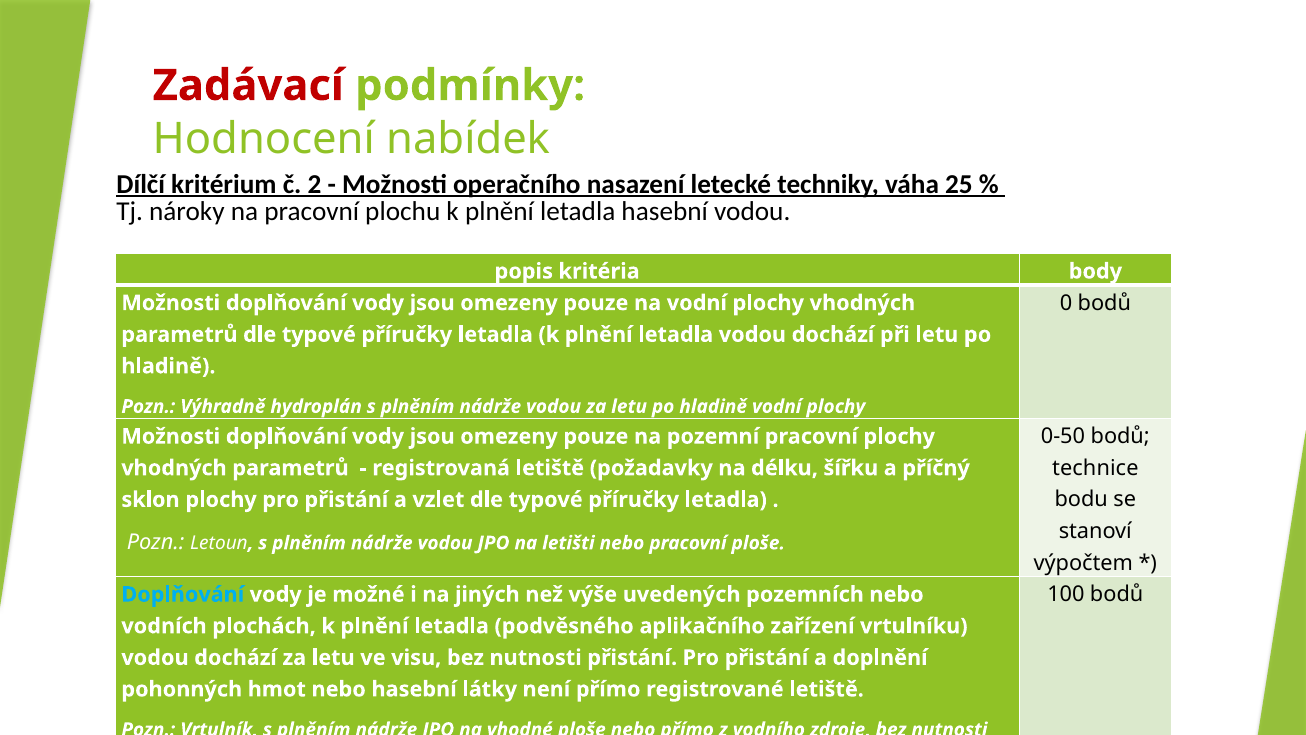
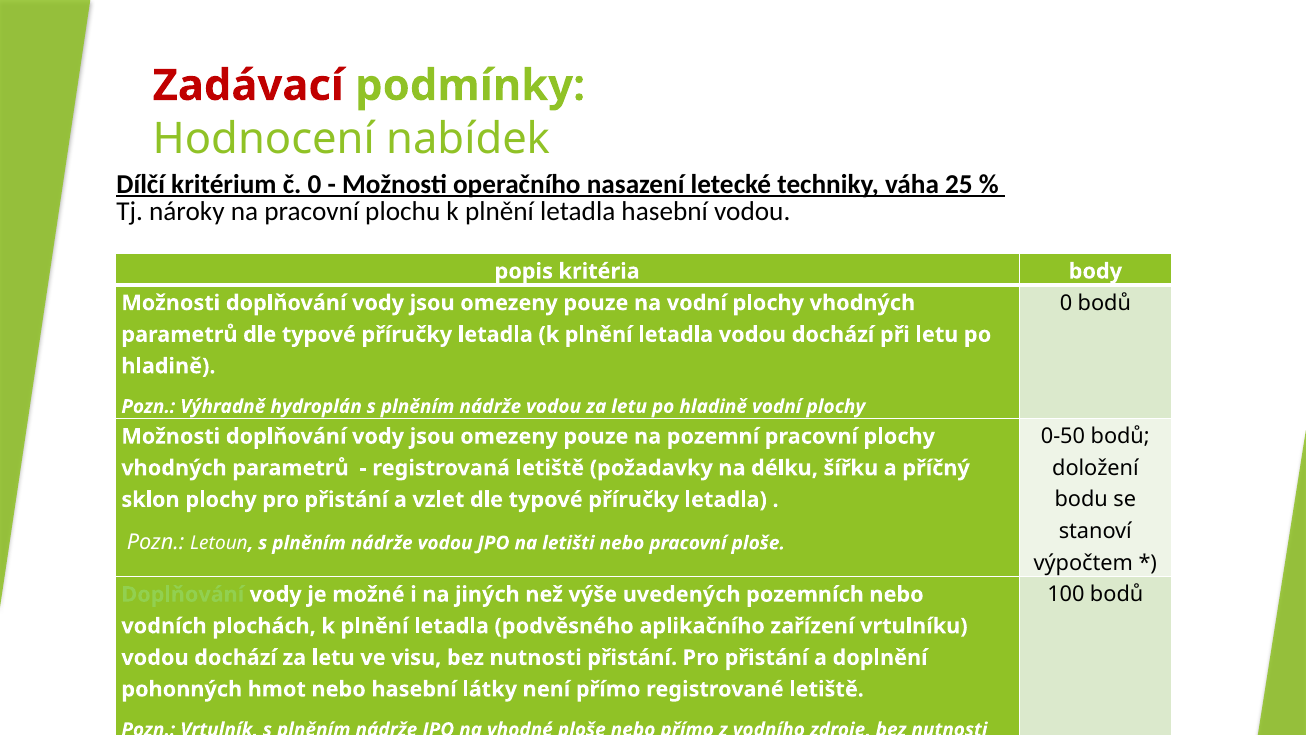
č 2: 2 -> 0
technice: technice -> doložení
Doplňování at (183, 594) colour: light blue -> light green
